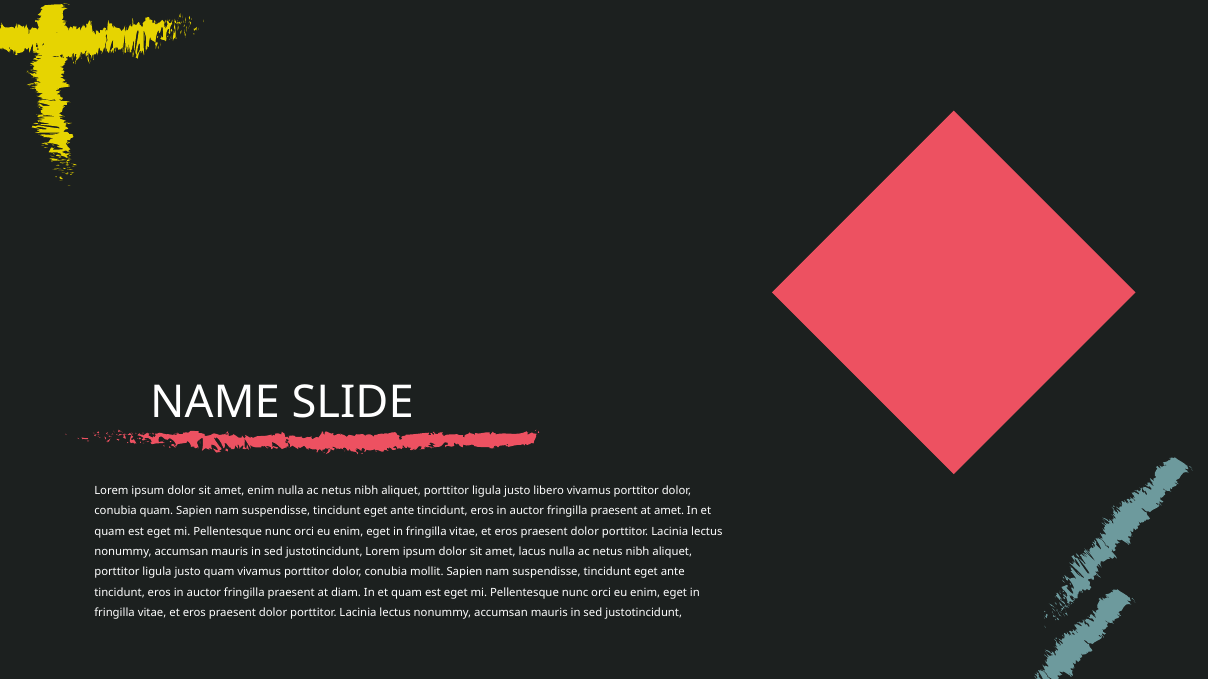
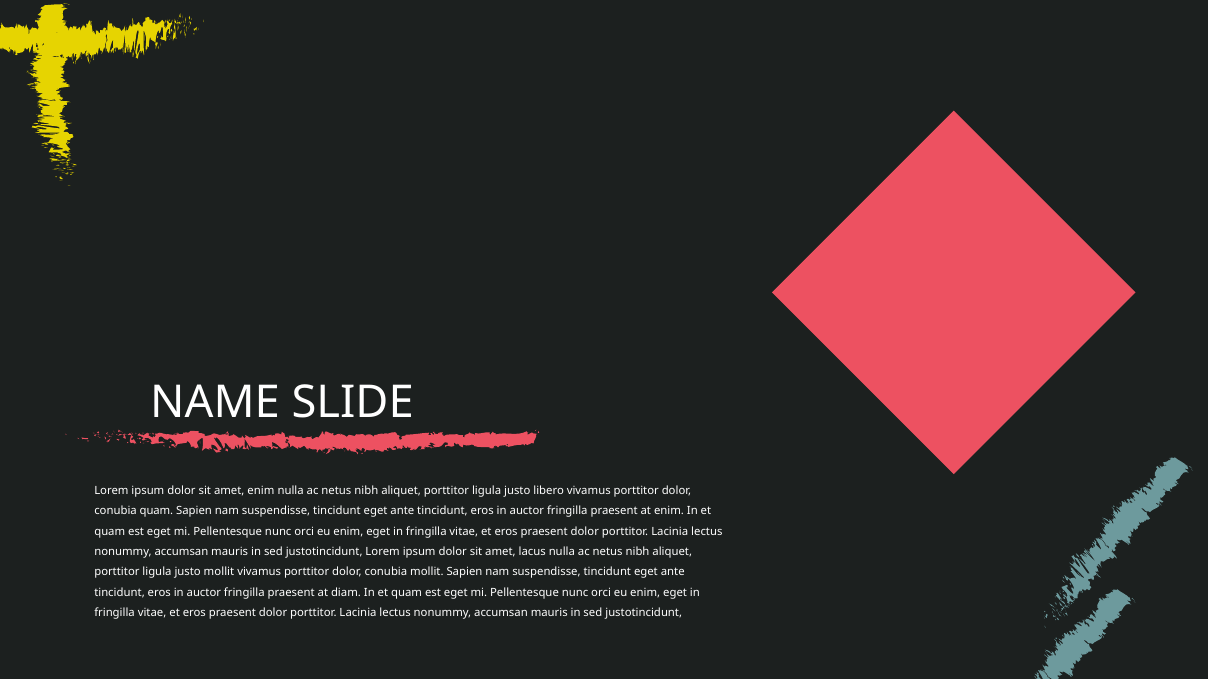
at amet: amet -> enim
justo quam: quam -> mollit
